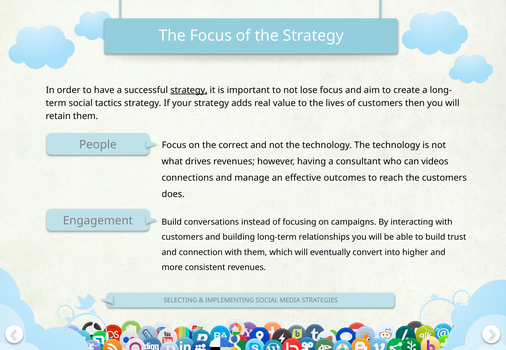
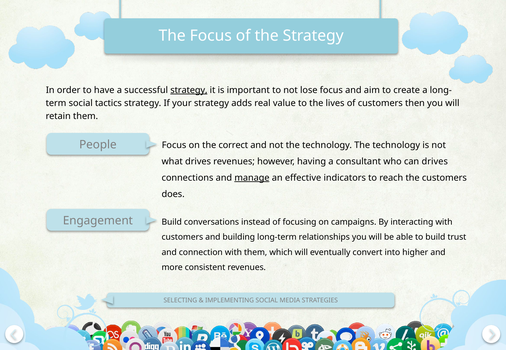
can videos: videos -> drives
manage underline: none -> present
outcomes: outcomes -> indicators
